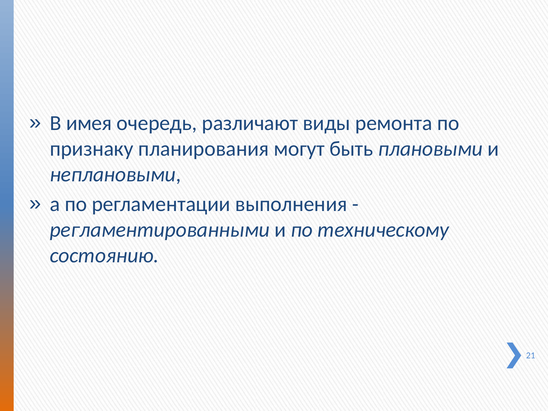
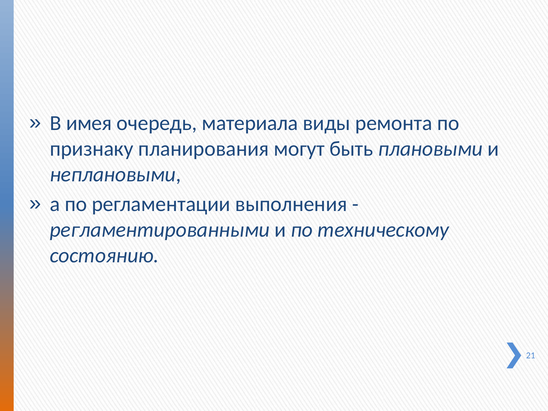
различают: различают -> материала
